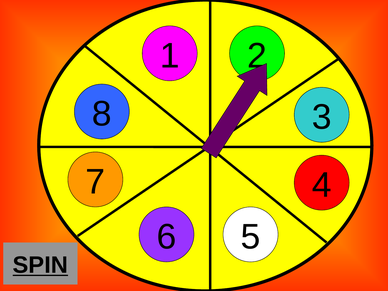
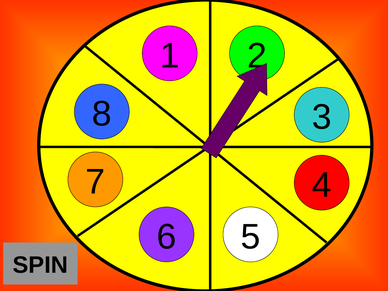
SPIN underline: present -> none
